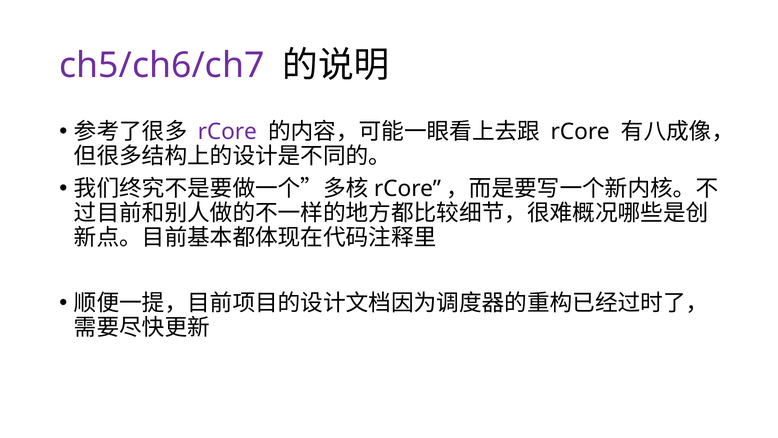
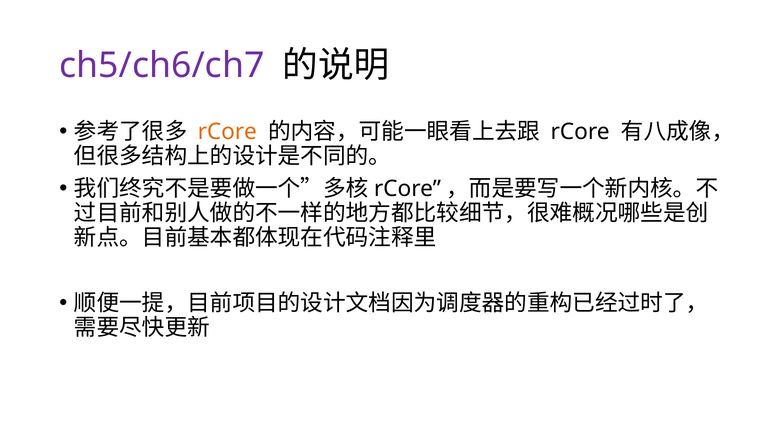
rCore at (227, 132) colour: purple -> orange
